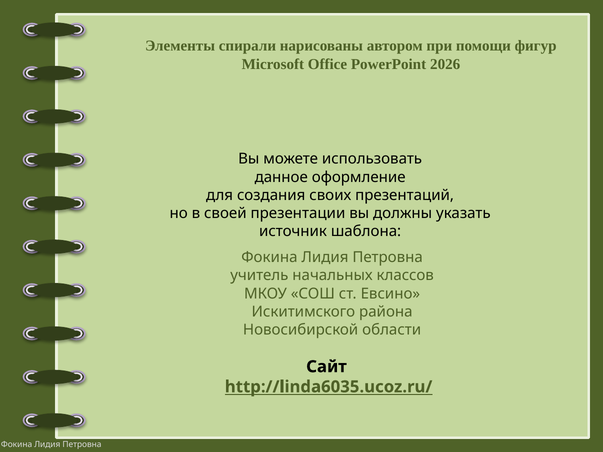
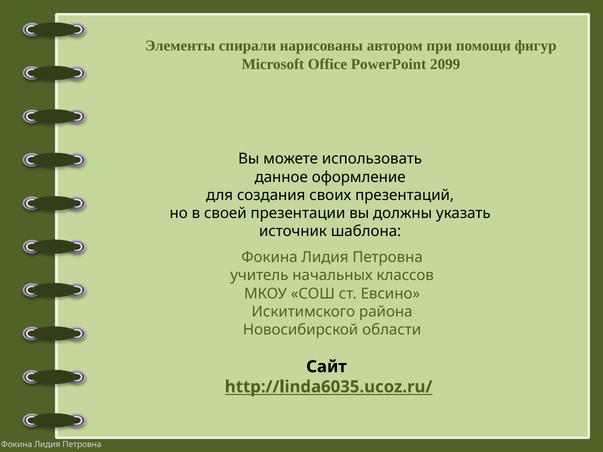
2026: 2026 -> 2099
